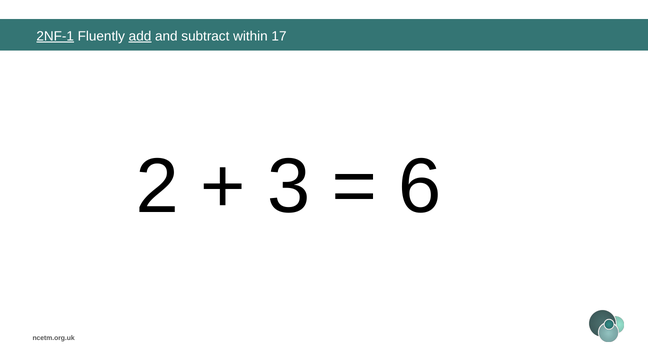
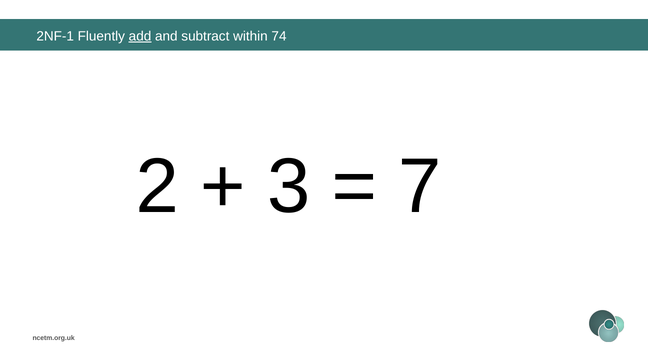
2NF-1 underline: present -> none
17: 17 -> 74
6: 6 -> 7
